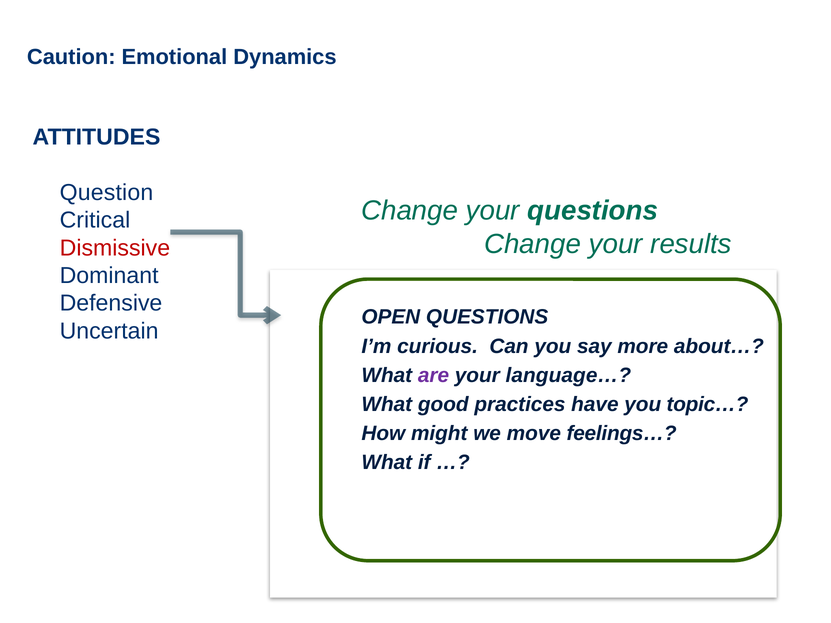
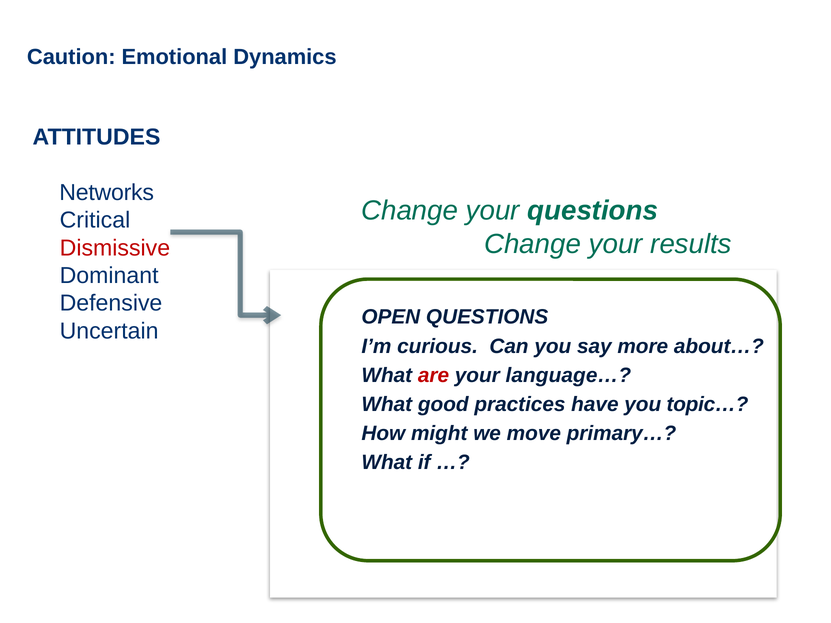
Question: Question -> Networks
are colour: purple -> red
feelings…: feelings… -> primary…
